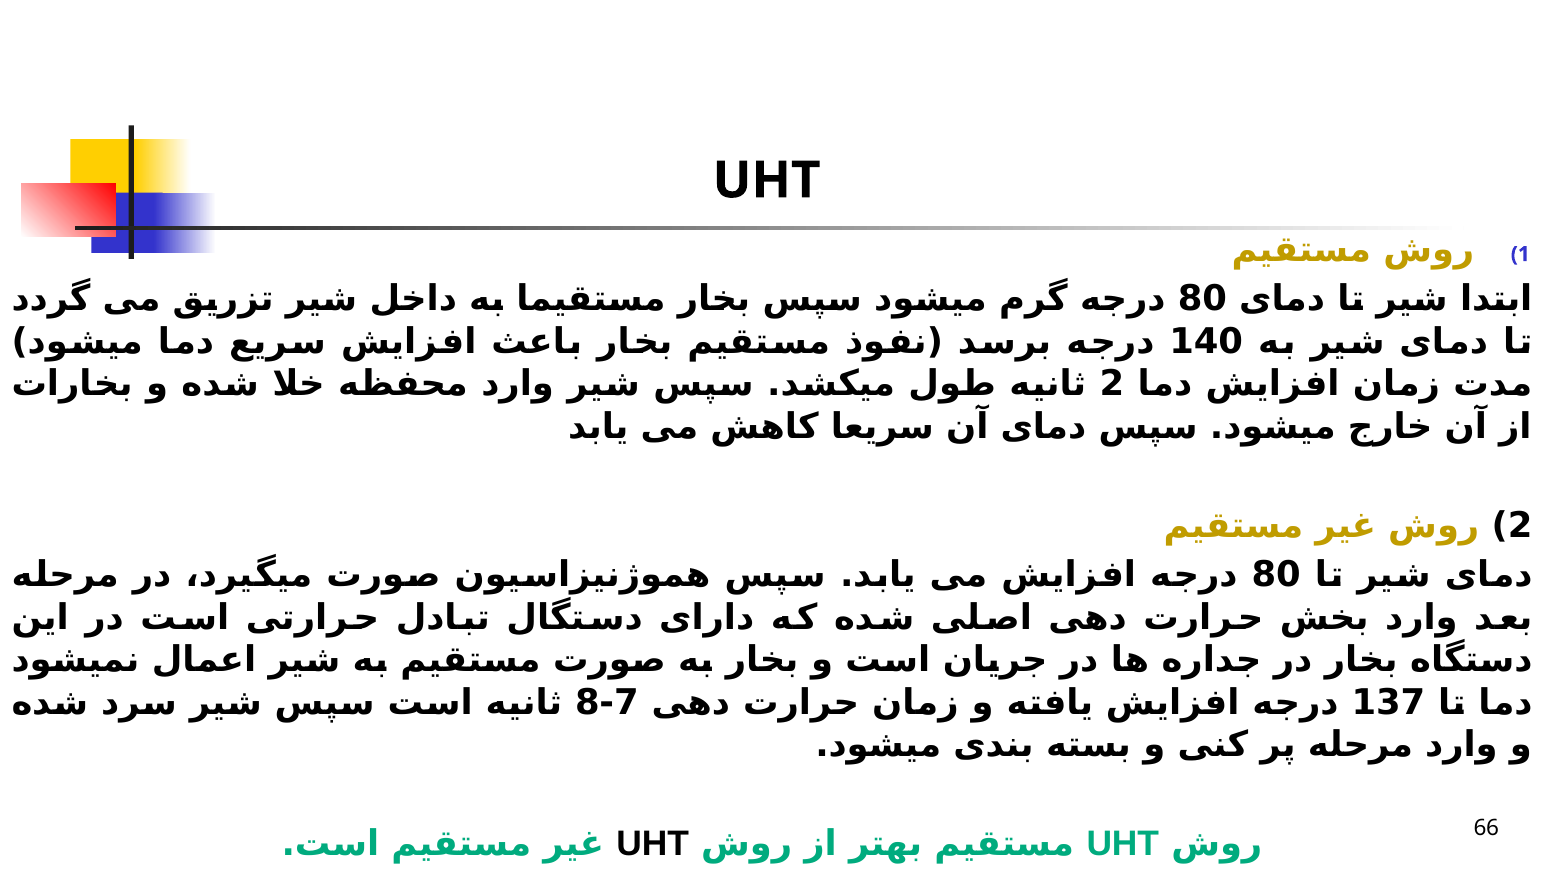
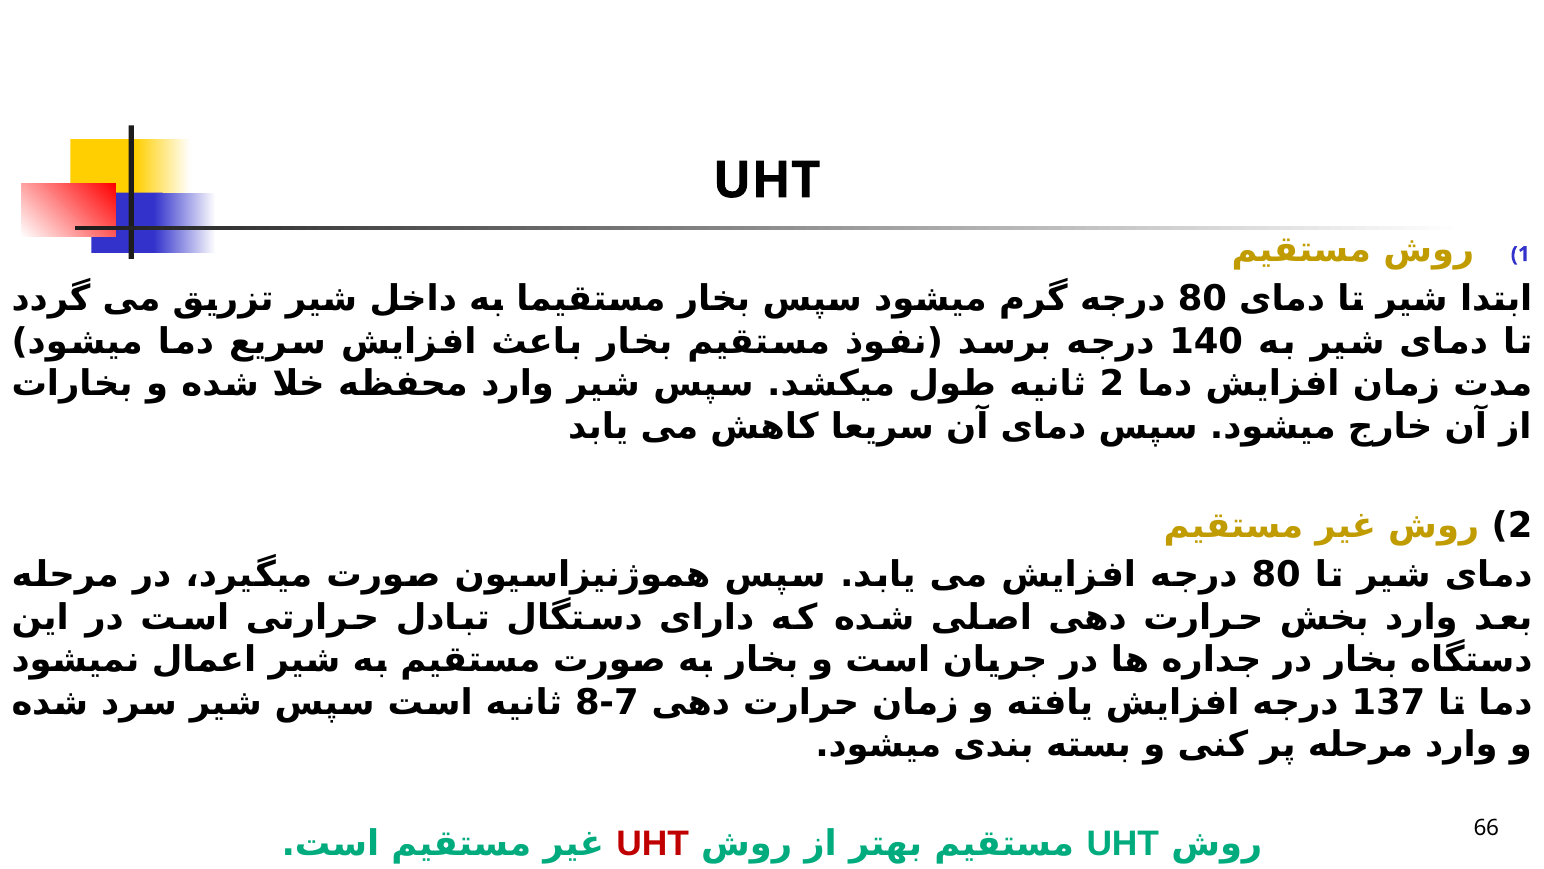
UHT at (653, 844) colour: black -> red
